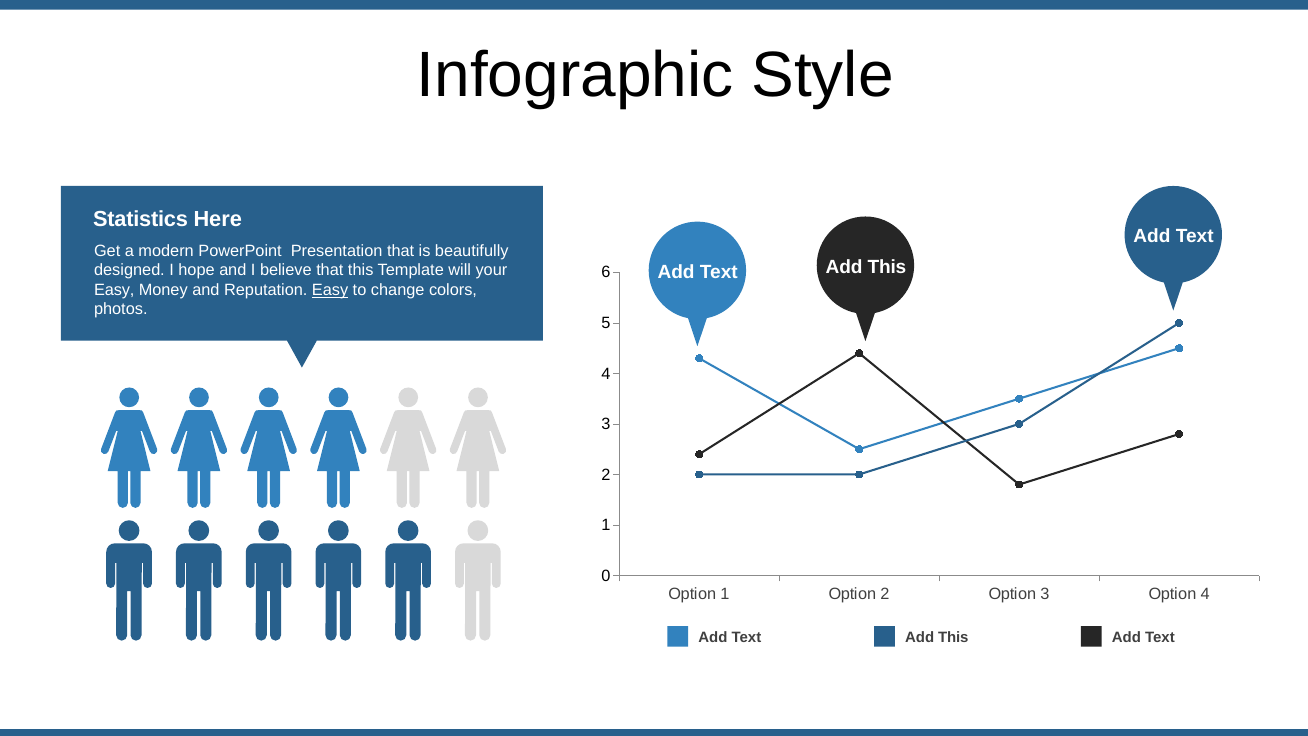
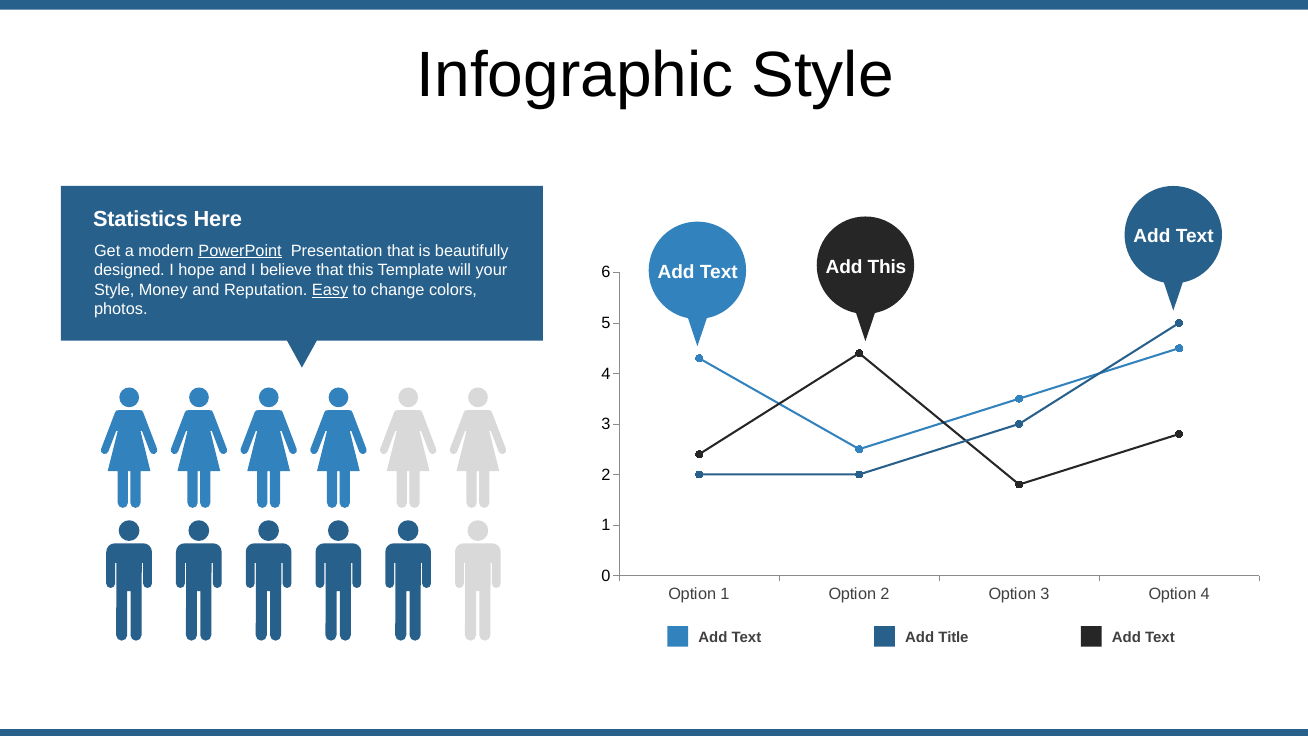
PowerPoint underline: none -> present
Easy at (114, 290): Easy -> Style
This at (953, 637): This -> Title
